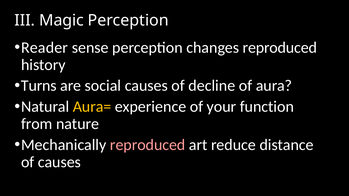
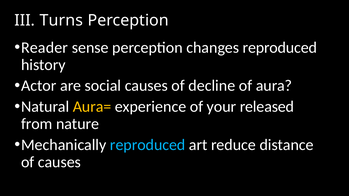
Magic: Magic -> Turns
Turns: Turns -> Actor
function: function -> released
reproduced at (148, 145) colour: pink -> light blue
